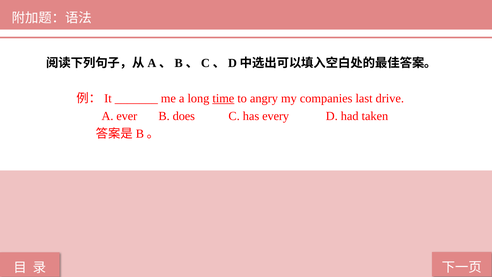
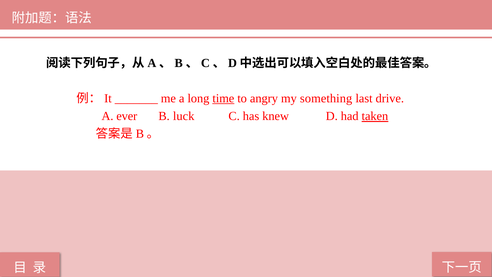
companies: companies -> something
does: does -> luck
every: every -> knew
taken underline: none -> present
